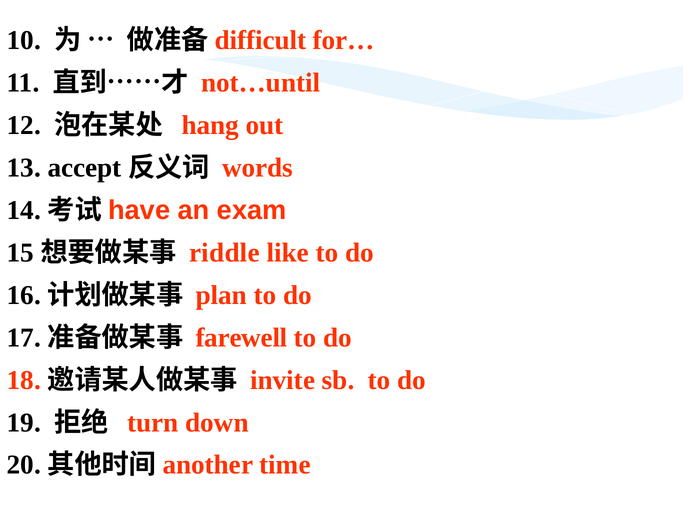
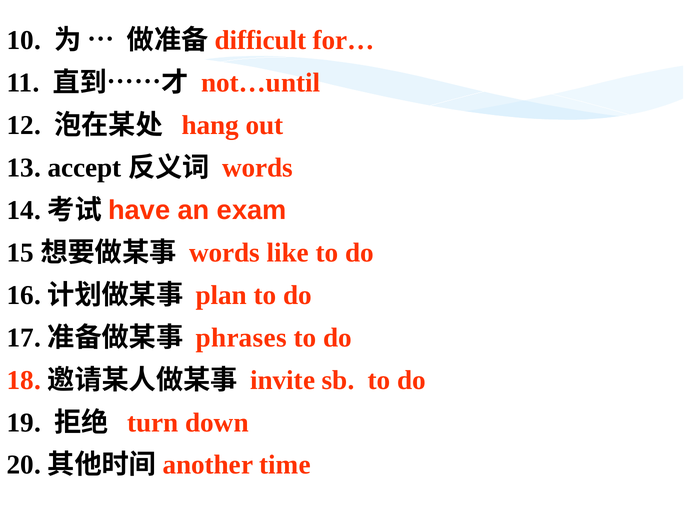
riddle at (224, 253): riddle -> words
farewell: farewell -> phrases
